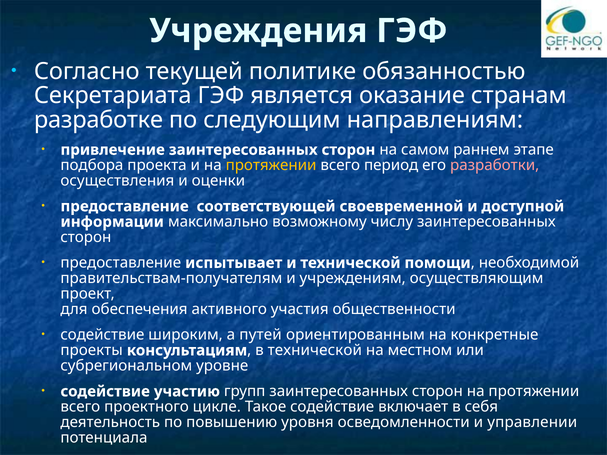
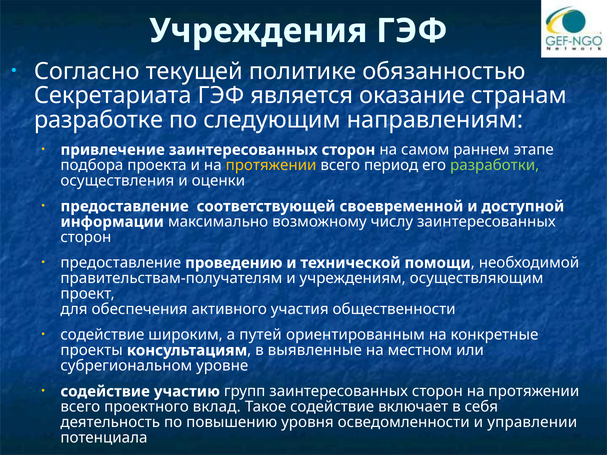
разработки colour: pink -> light green
испытывает: испытывает -> проведению
в технической: технической -> выявленные
цикле: цикле -> вклад
